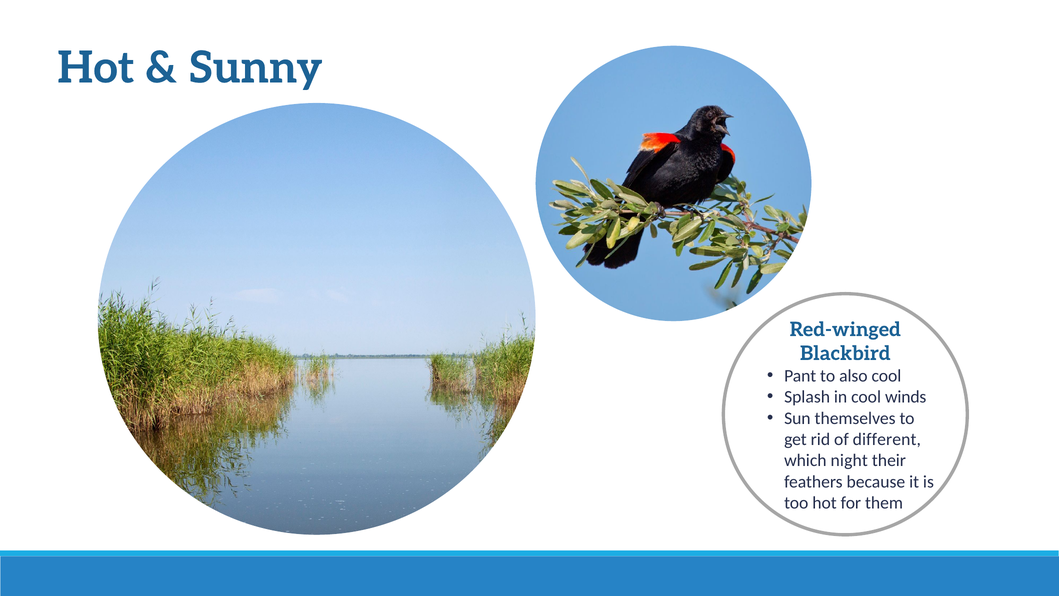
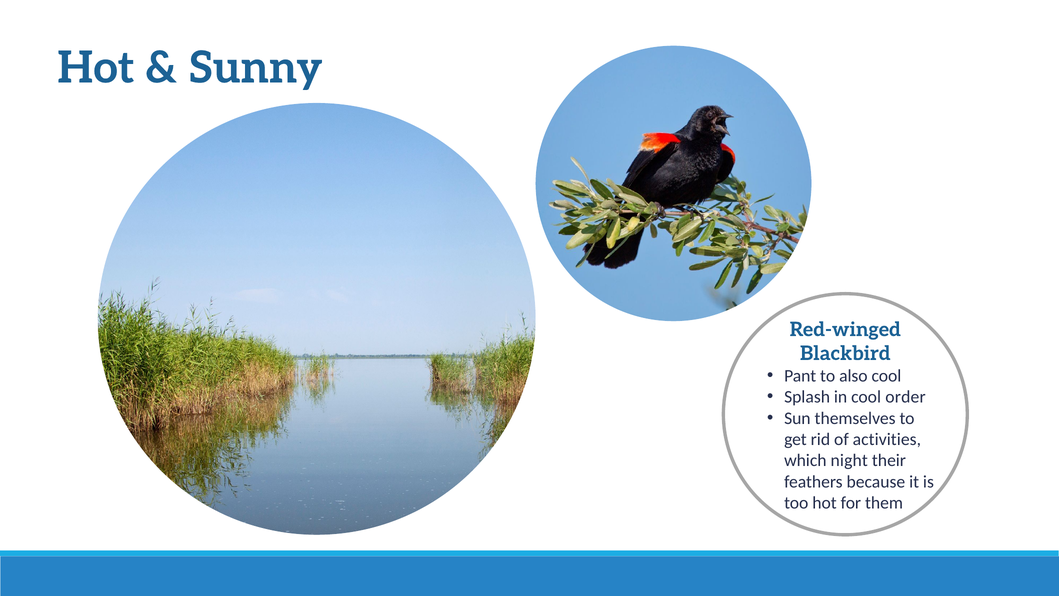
winds: winds -> order
different: different -> activities
